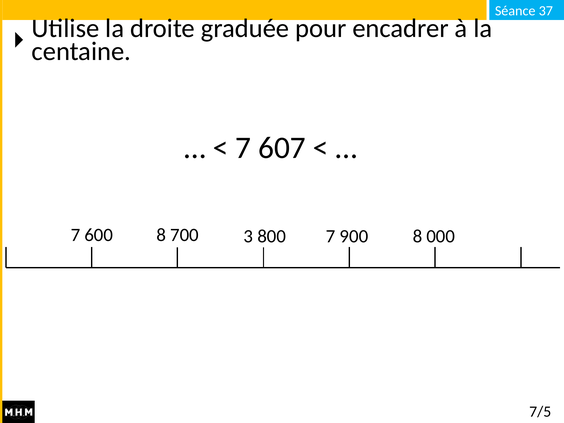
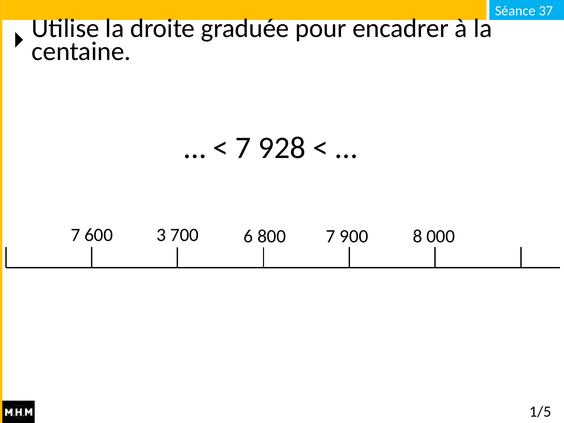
607: 607 -> 928
600 8: 8 -> 3
3: 3 -> 6
7/5: 7/5 -> 1/5
